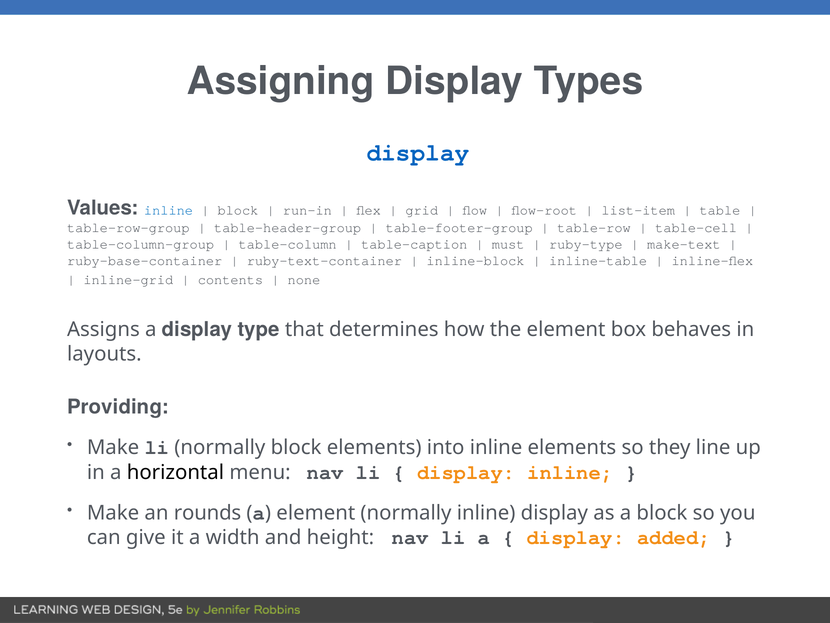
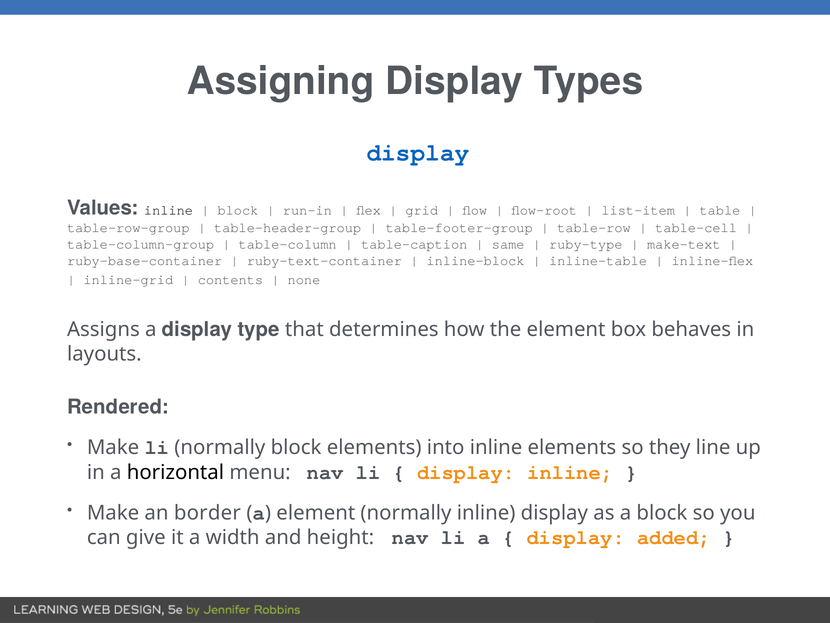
inline at (169, 210) colour: blue -> black
must: must -> same
Providing: Providing -> Rendered
rounds: rounds -> border
